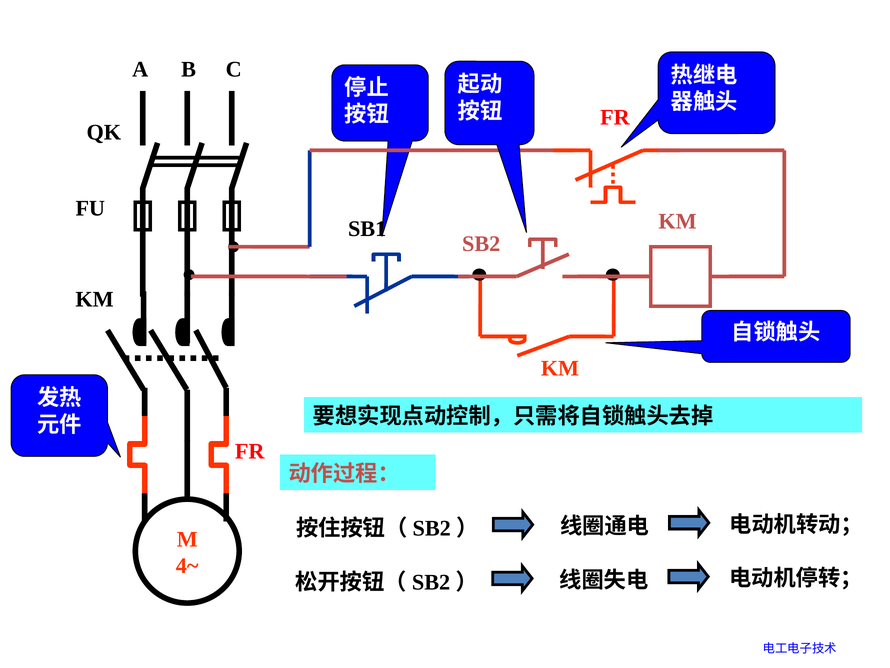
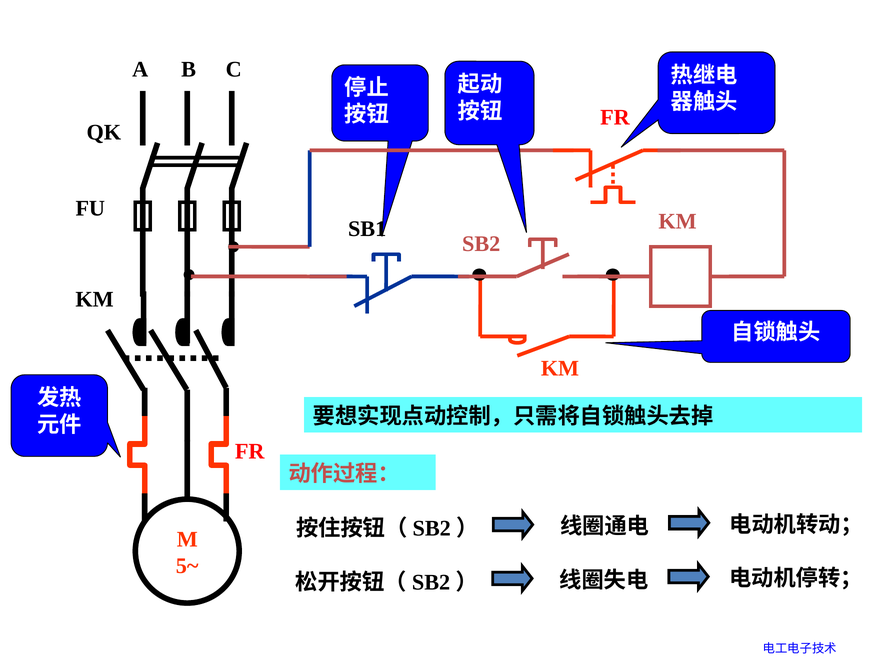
4~: 4~ -> 5~
